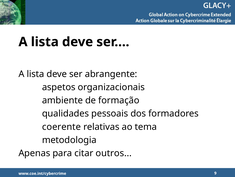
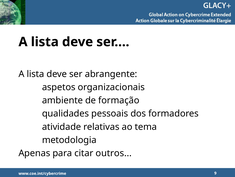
coerente: coerente -> atividade
